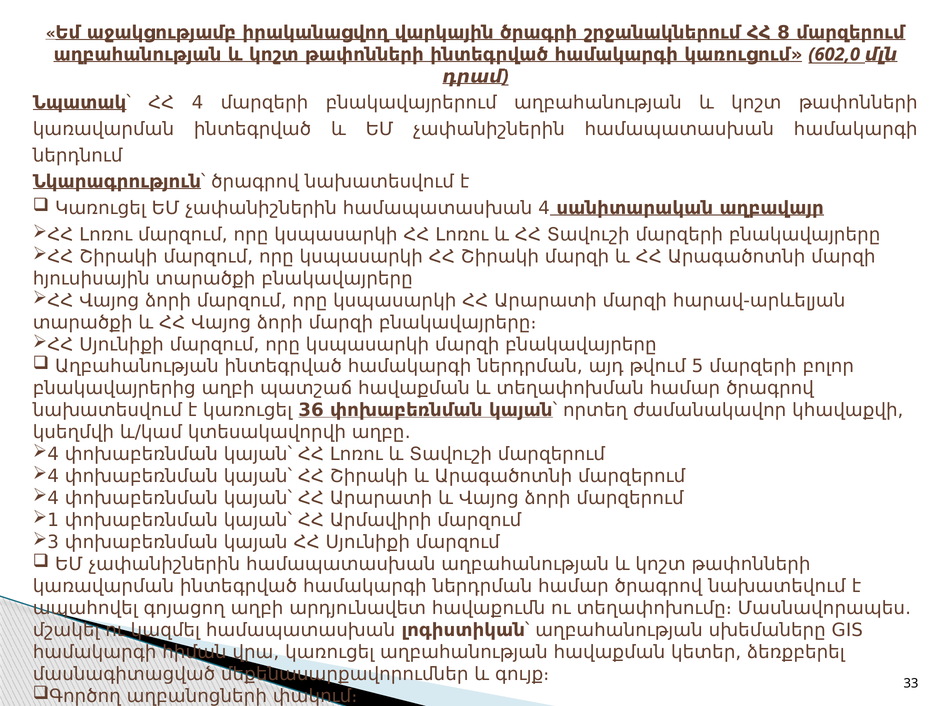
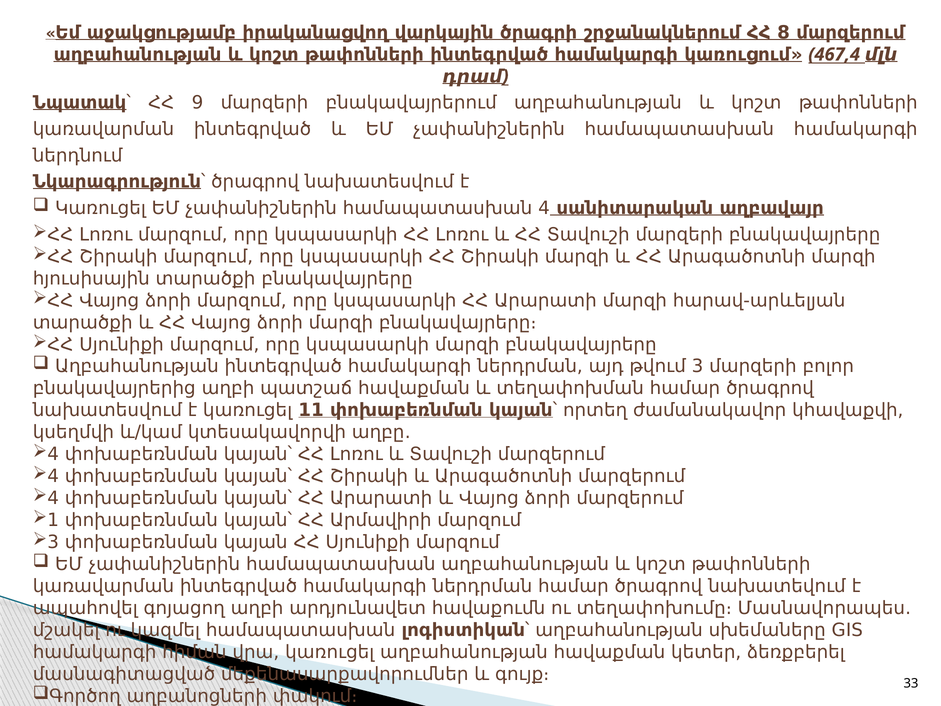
602,0: 602,0 -> 467,4
ՀՀ 4: 4 -> 9
5: 5 -> 3
36: 36 -> 11
